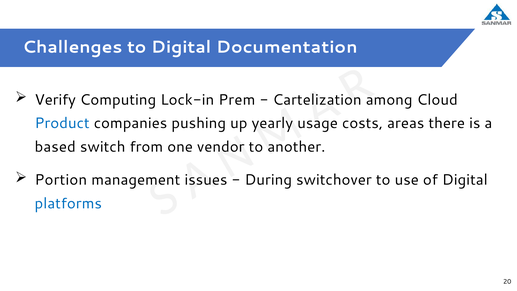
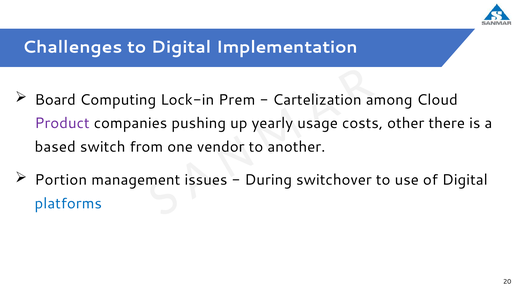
Documentation: Documentation -> Implementation
Verify: Verify -> Board
Product colour: blue -> purple
areas: areas -> other
